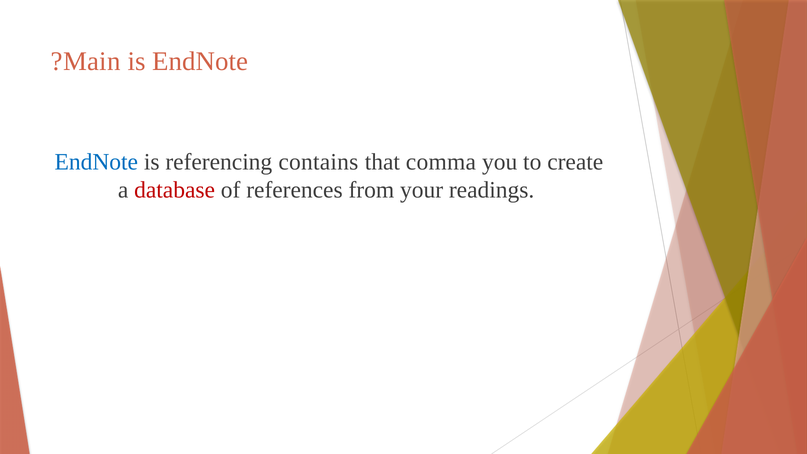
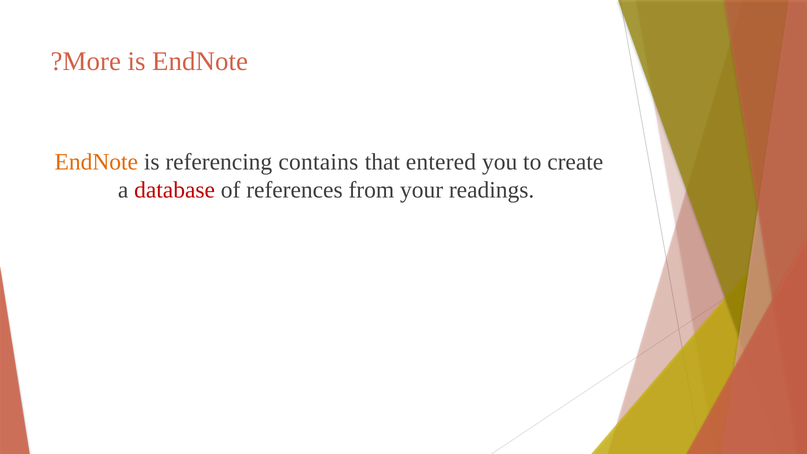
Main: Main -> More
EndNote at (96, 162) colour: blue -> orange
comma: comma -> entered
